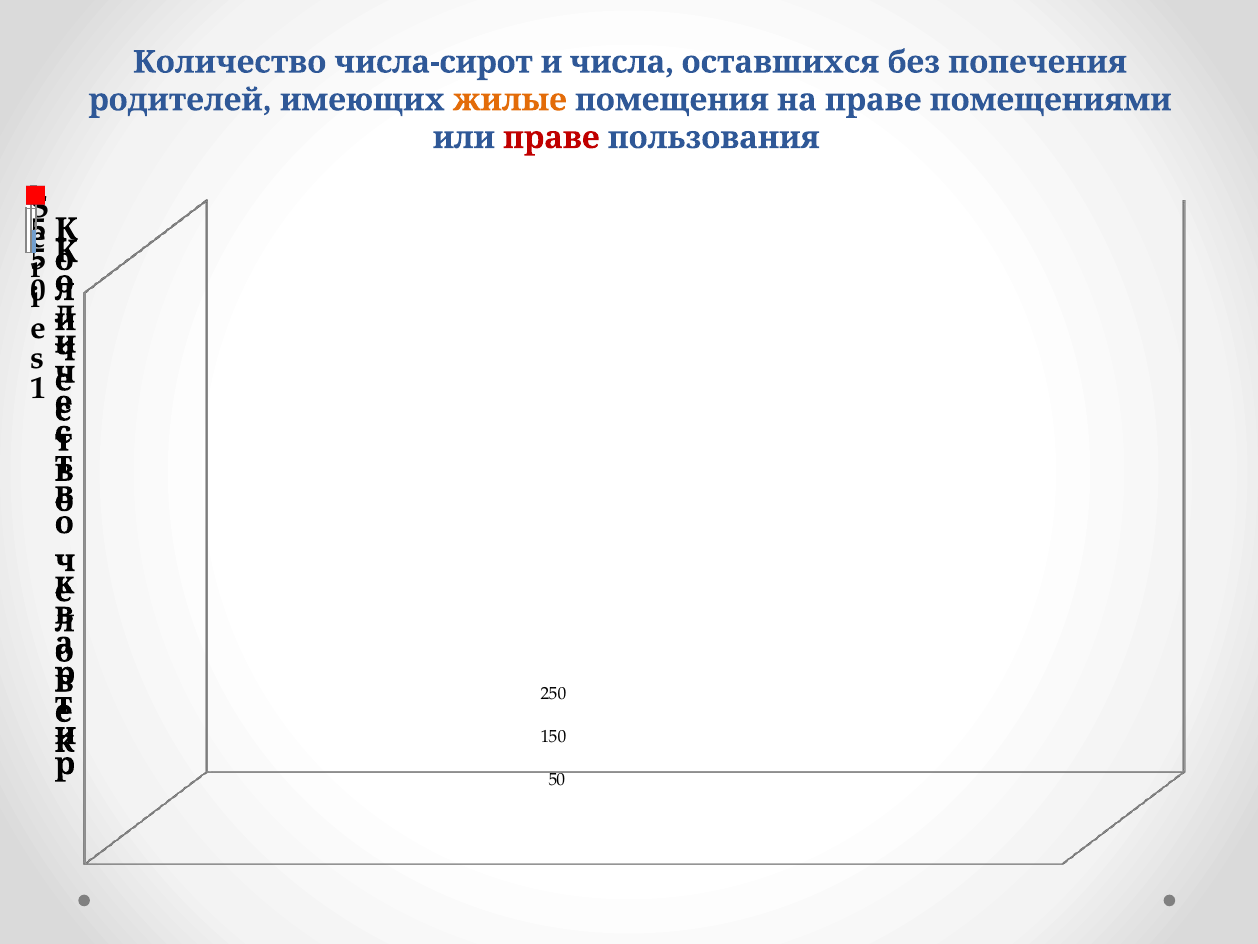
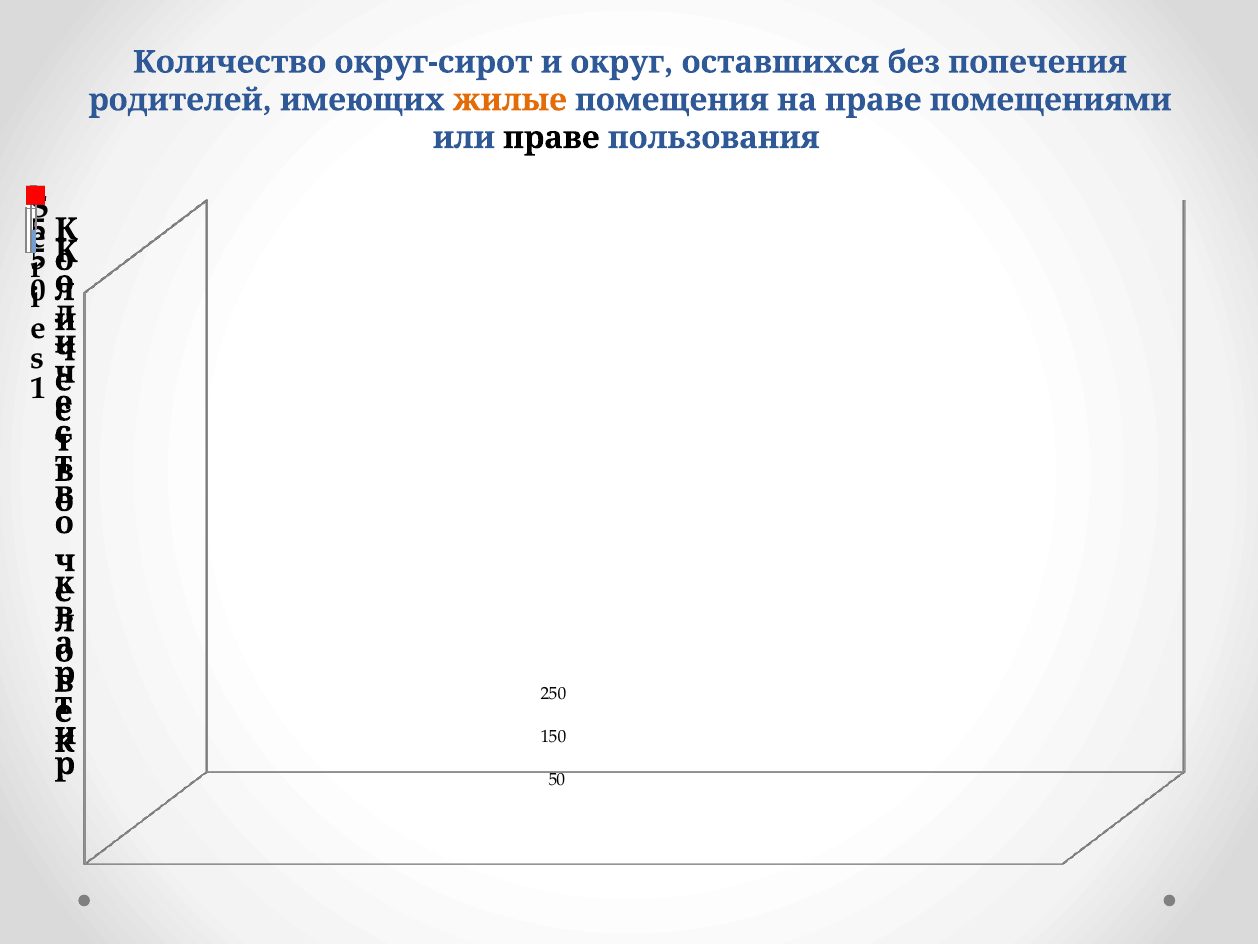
числа-сирот: числа-сирот -> округ-сирот
числа: числа -> округ
праве at (551, 138) colour: red -> black
